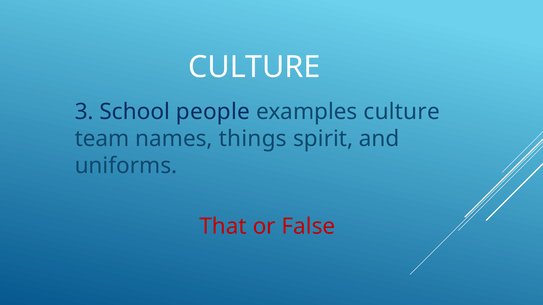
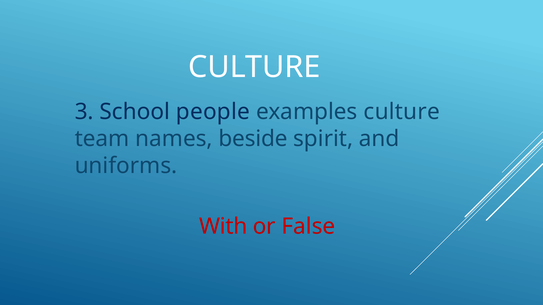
things: things -> beside
That: That -> With
